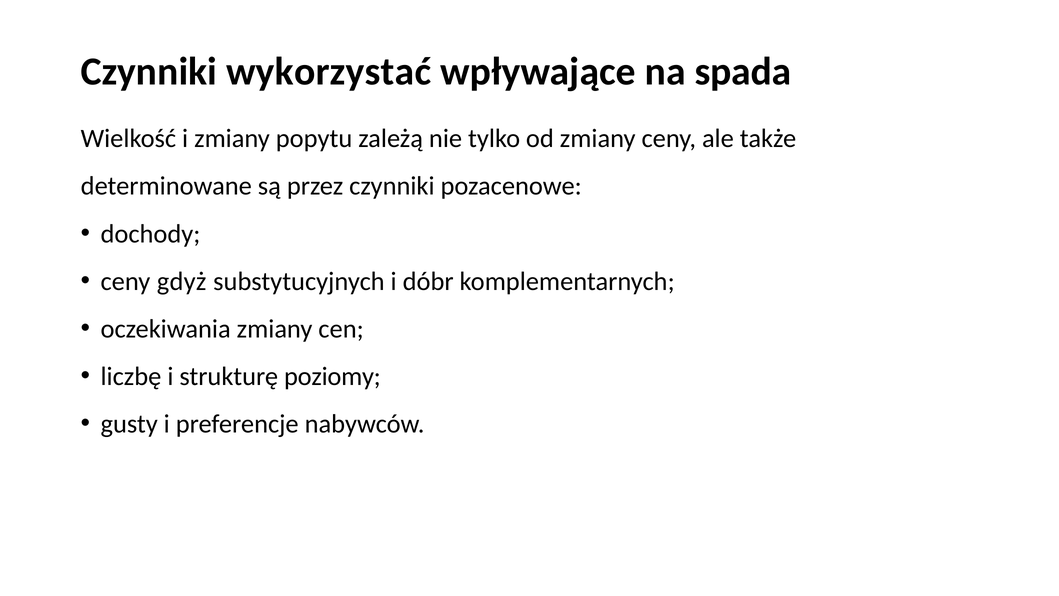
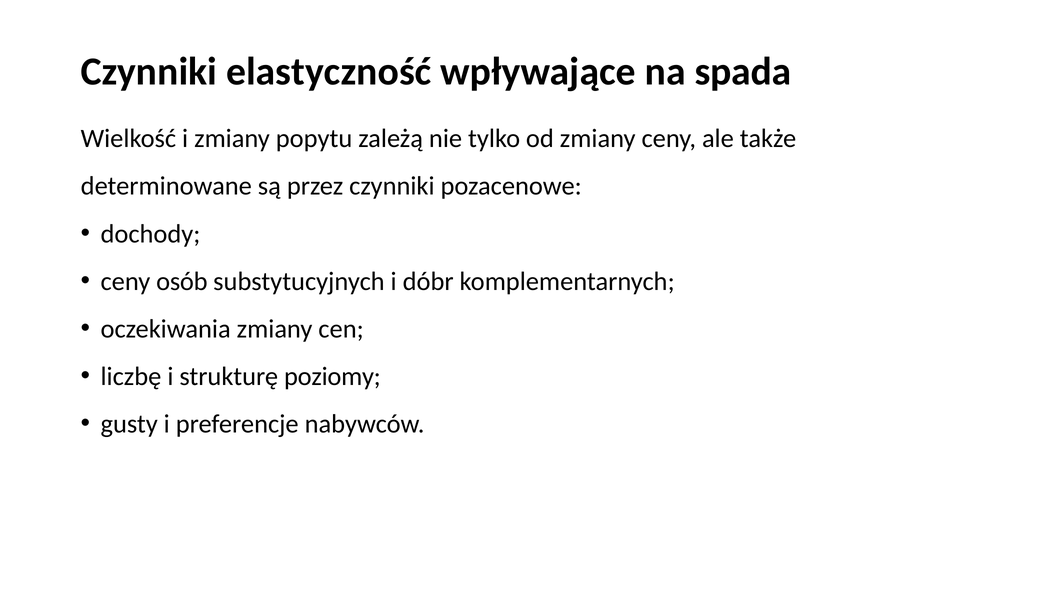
wykorzystać: wykorzystać -> elastyczność
gdyż: gdyż -> osób
